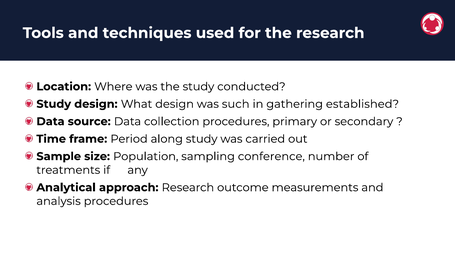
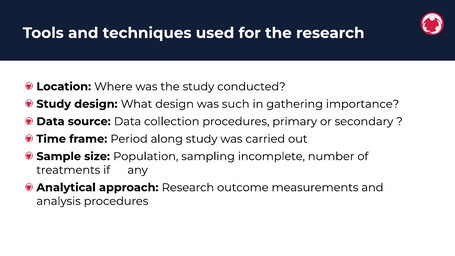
established: established -> importance
conference: conference -> incomplete
